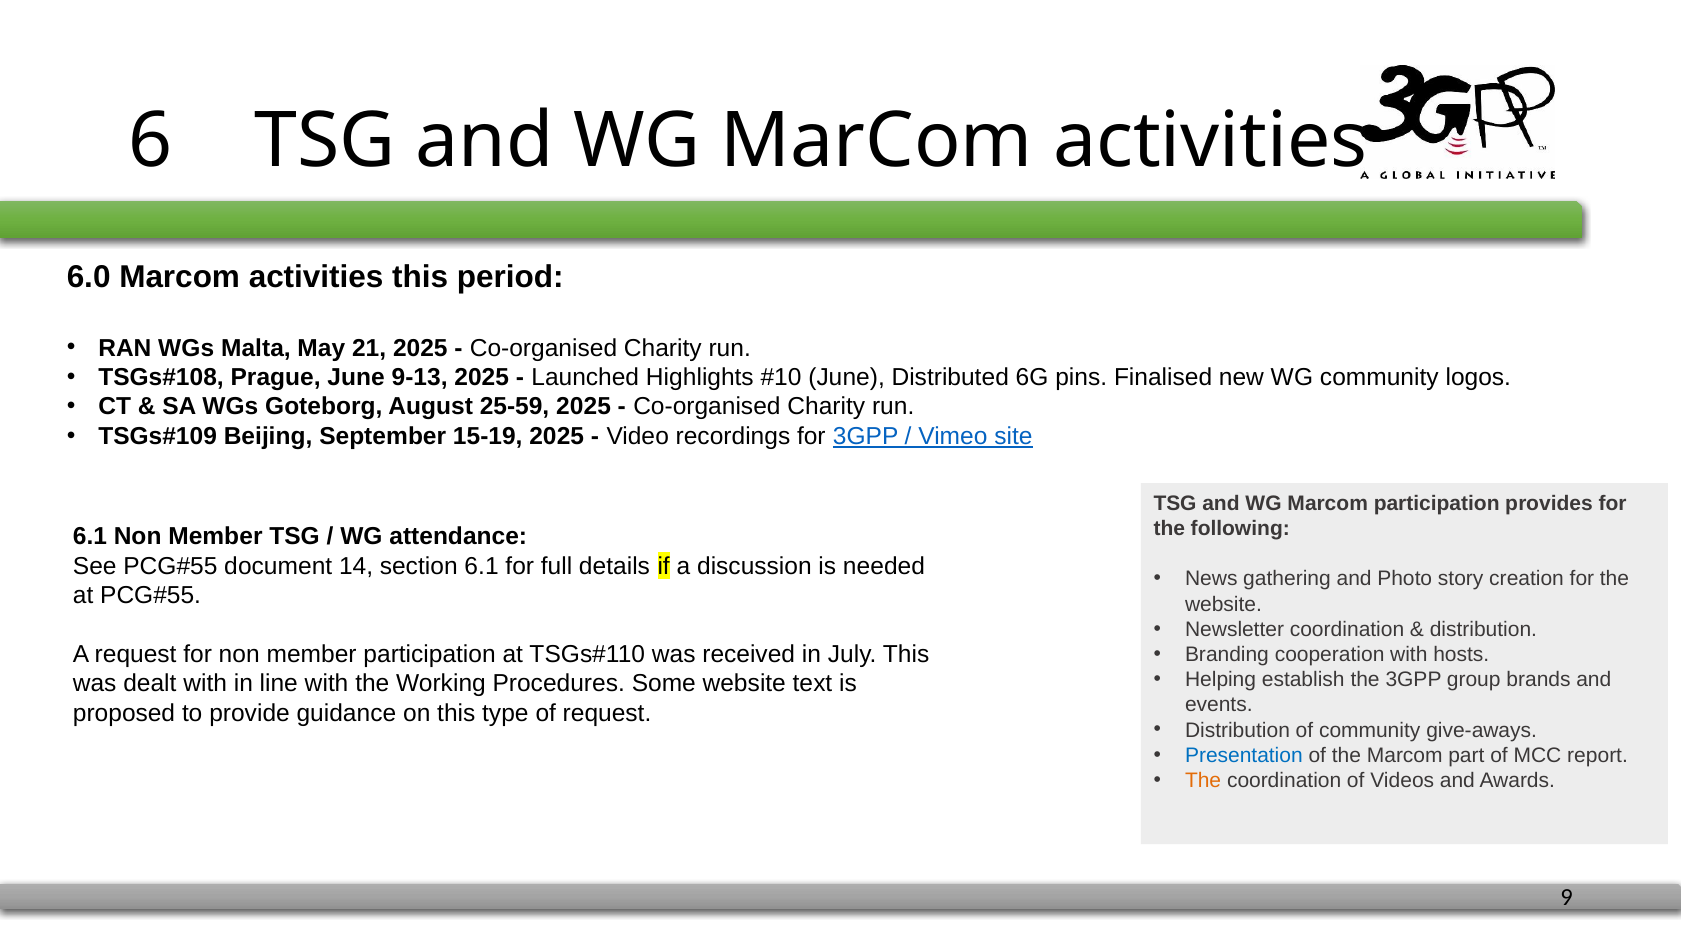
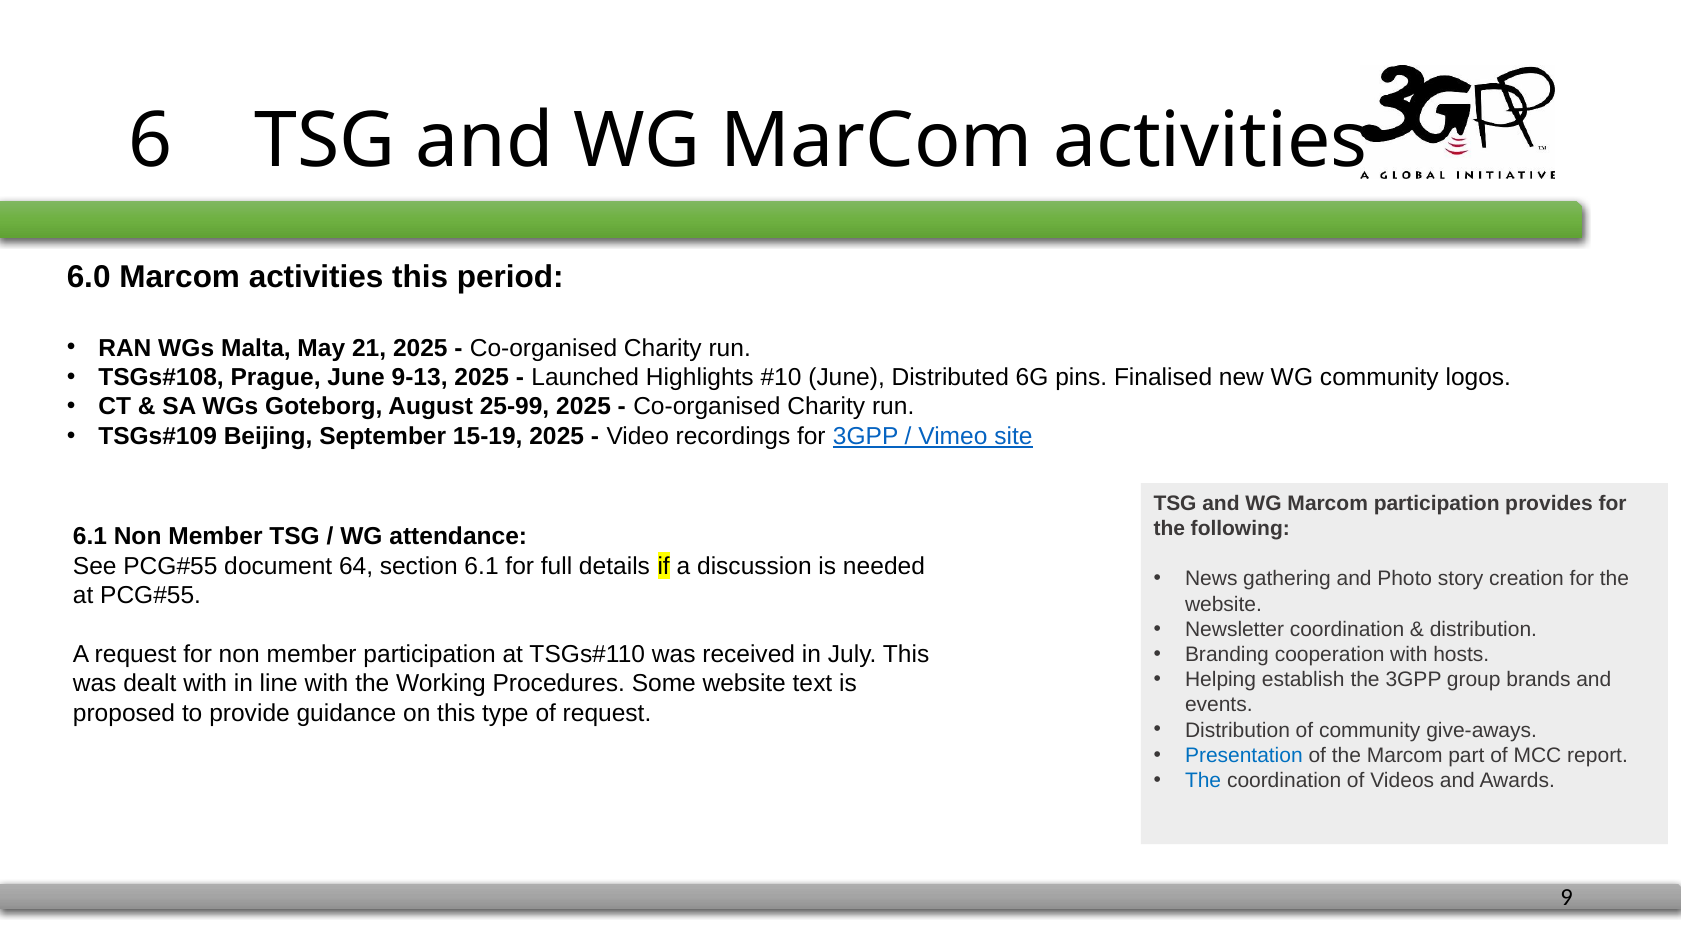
25-59: 25-59 -> 25-99
14: 14 -> 64
The at (1203, 781) colour: orange -> blue
